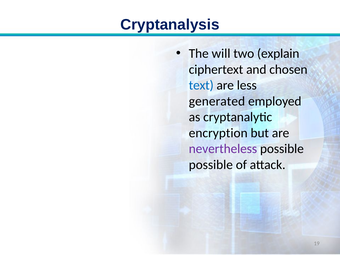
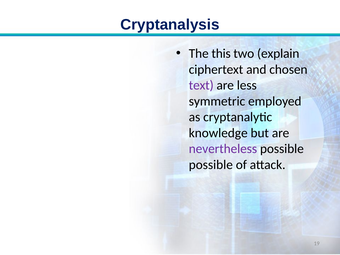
will: will -> this
text colour: blue -> purple
generated: generated -> symmetric
encryption: encryption -> knowledge
